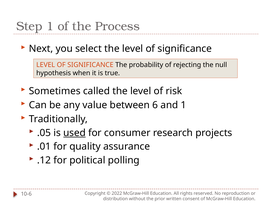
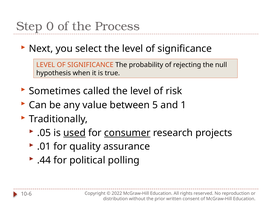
Step 1: 1 -> 0
6: 6 -> 5
consumer underline: none -> present
.12: .12 -> .44
